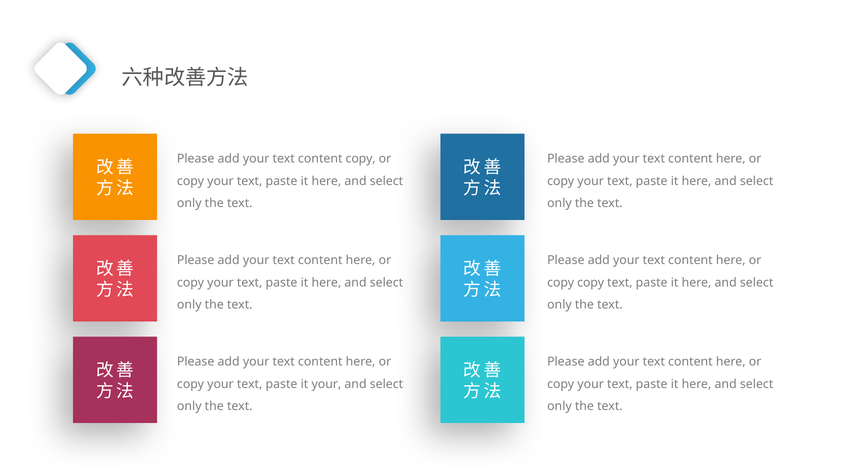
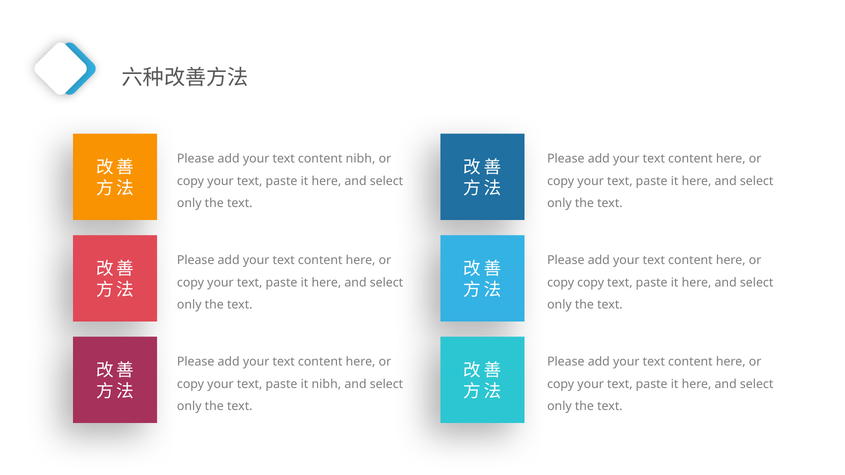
content copy: copy -> nibh
it your: your -> nibh
